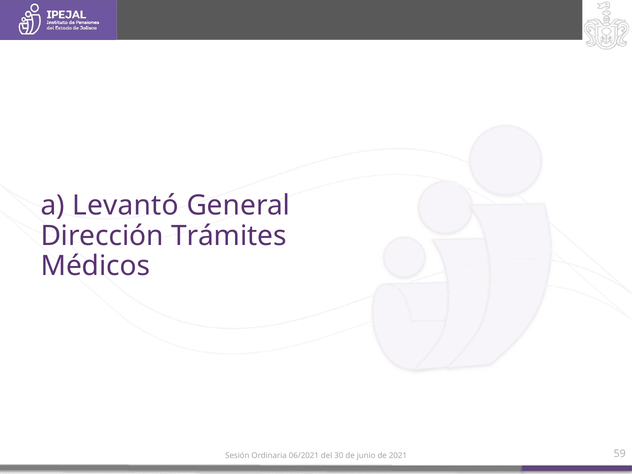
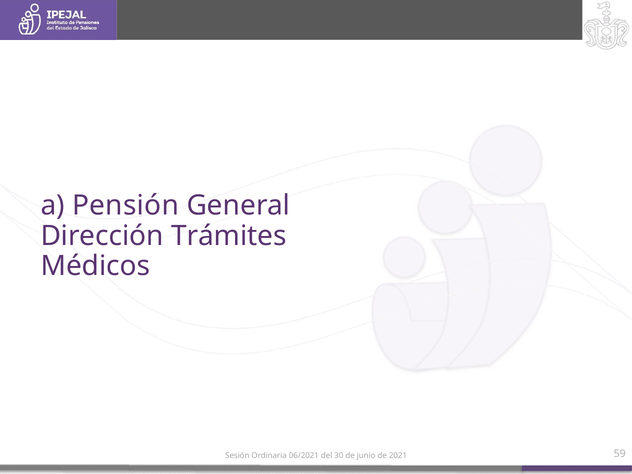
Levantó: Levantó -> Pensión
